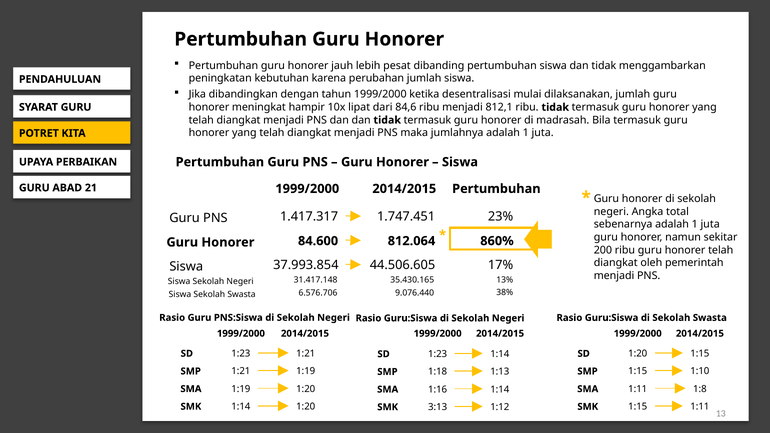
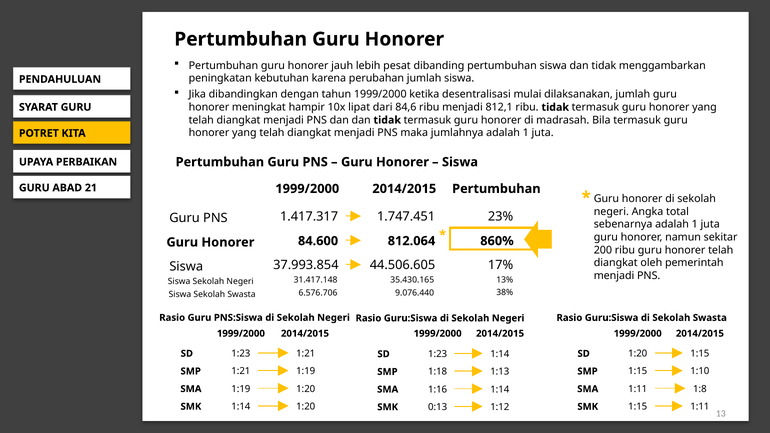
3:13: 3:13 -> 0:13
